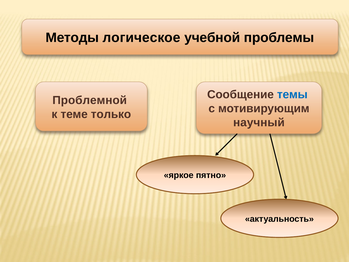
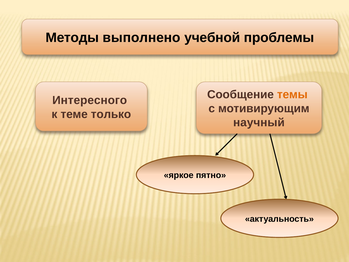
логическое: логическое -> выполнено
темы colour: blue -> orange
Проблемной: Проблемной -> Интересного
